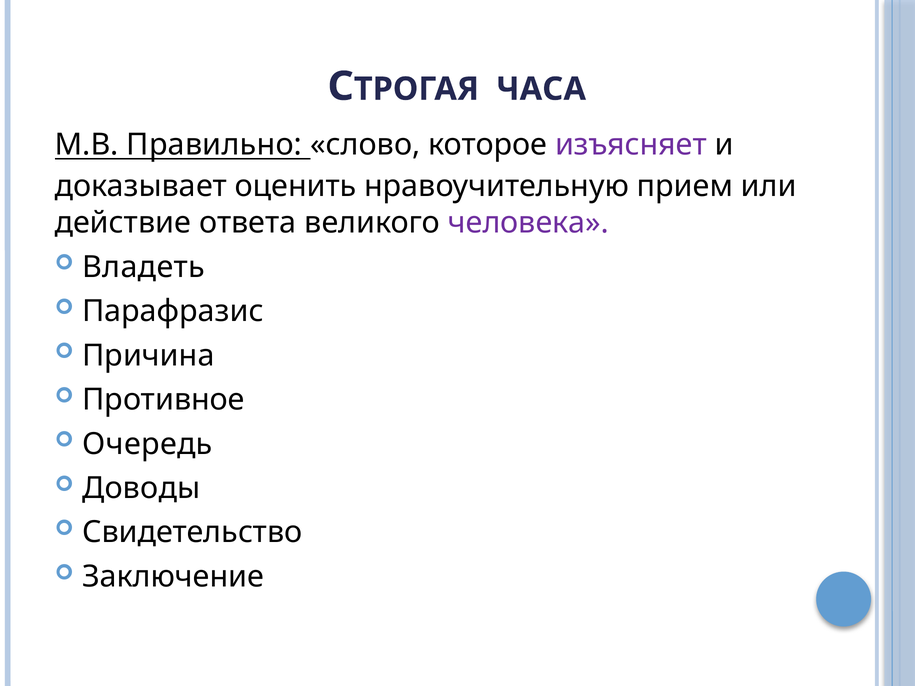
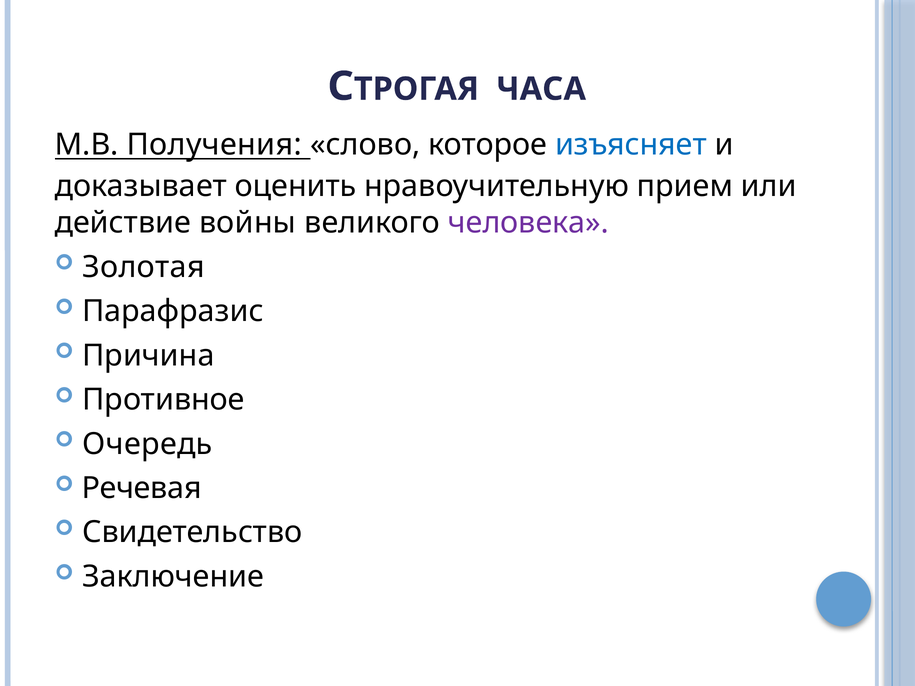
Правильно: Правильно -> Получения
изъясняет colour: purple -> blue
ответа: ответа -> войны
Владеть: Владеть -> Золотая
Доводы: Доводы -> Речевая
